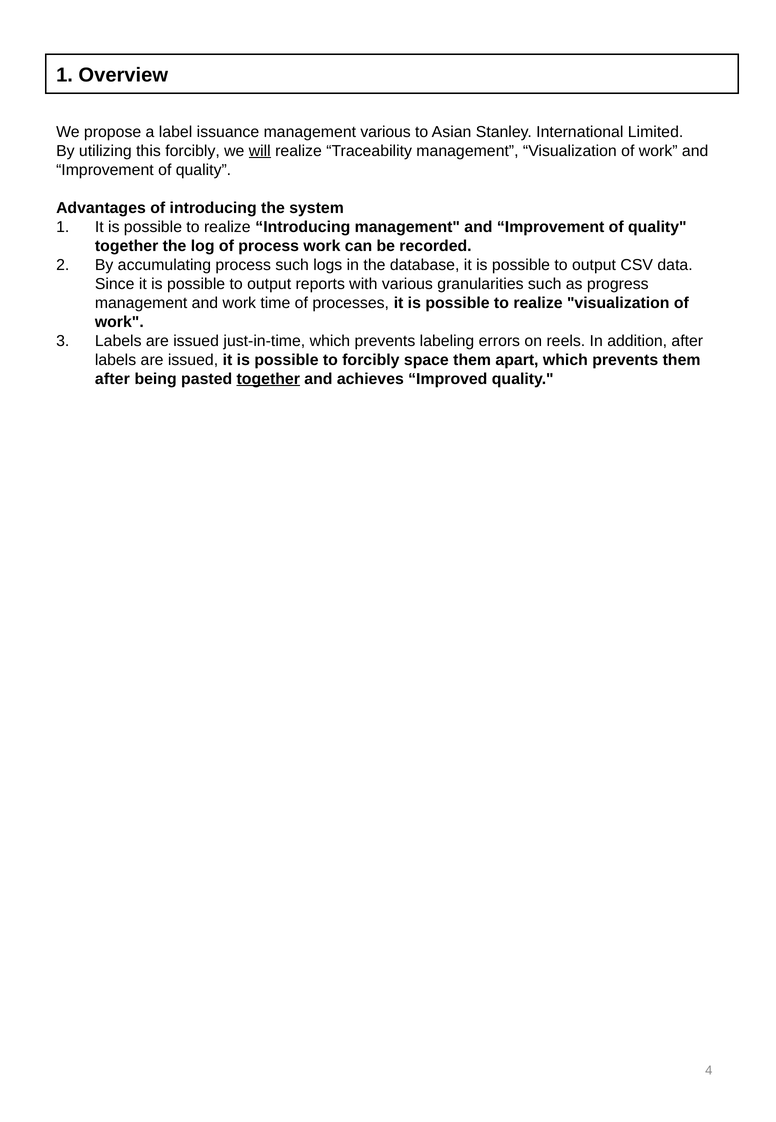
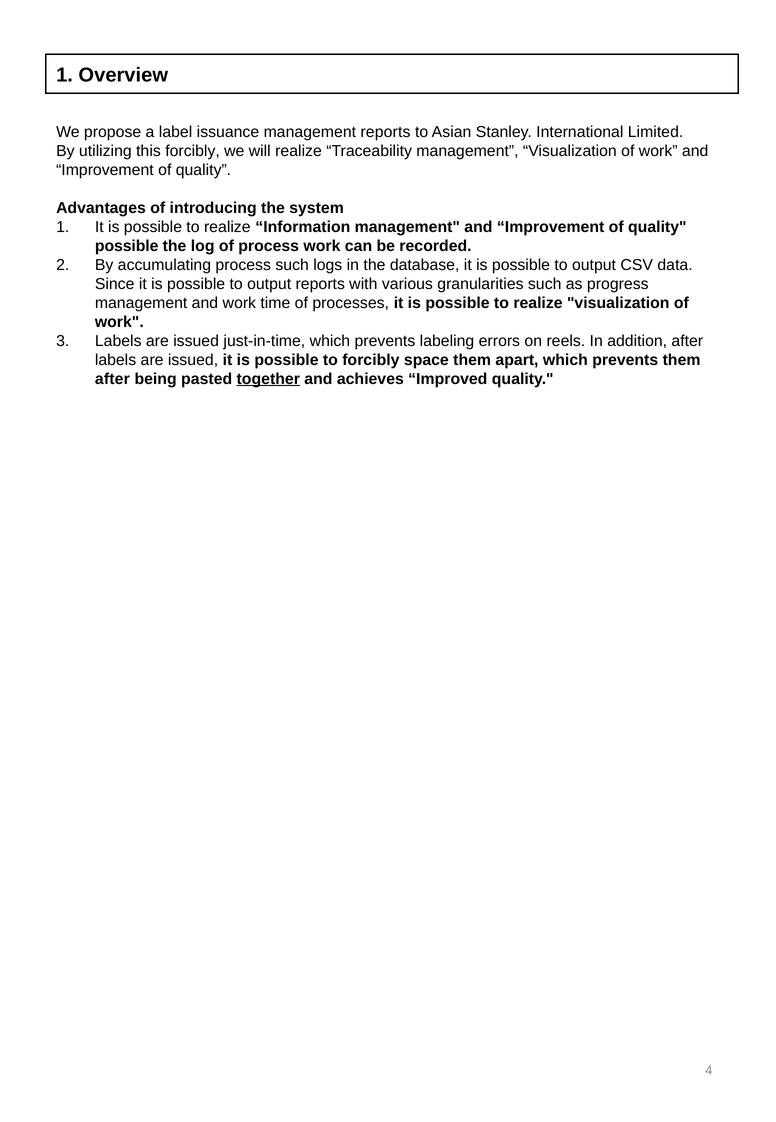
management various: various -> reports
will underline: present -> none
realize Introducing: Introducing -> Information
together at (127, 246): together -> possible
